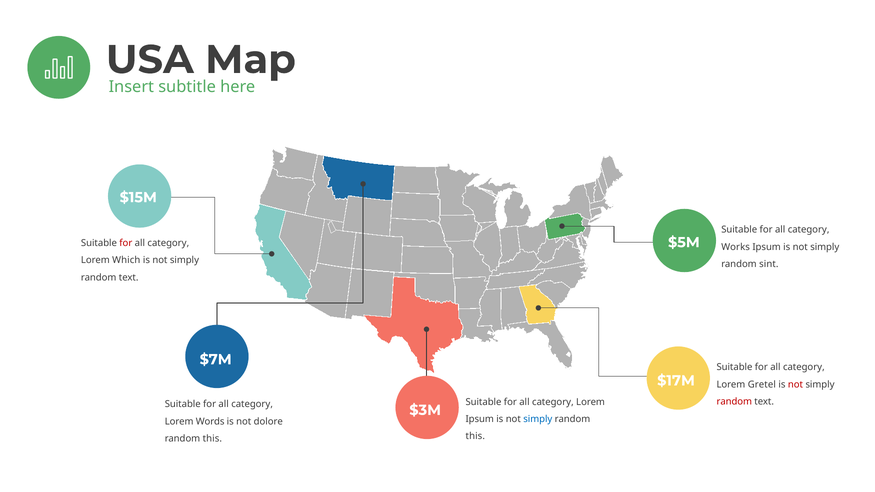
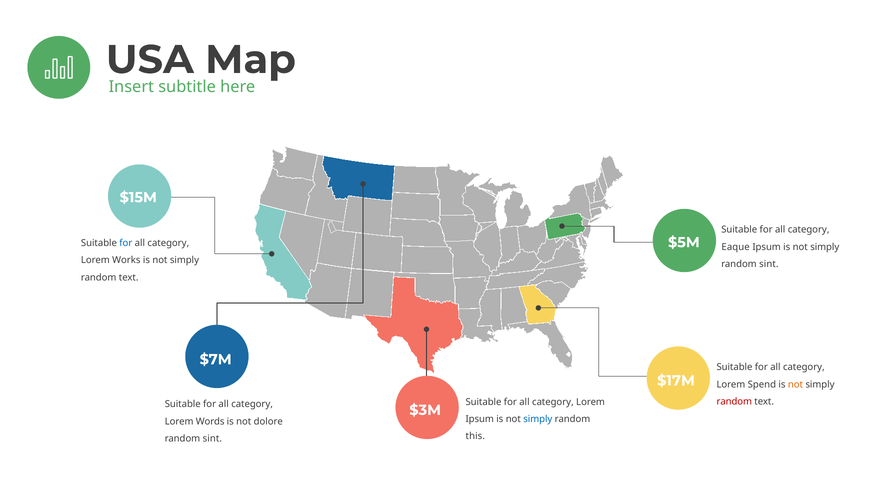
for at (126, 243) colour: red -> blue
Works: Works -> Eaque
Which: Which -> Works
Gretel: Gretel -> Spend
not at (795, 385) colour: red -> orange
this at (212, 439): this -> sint
